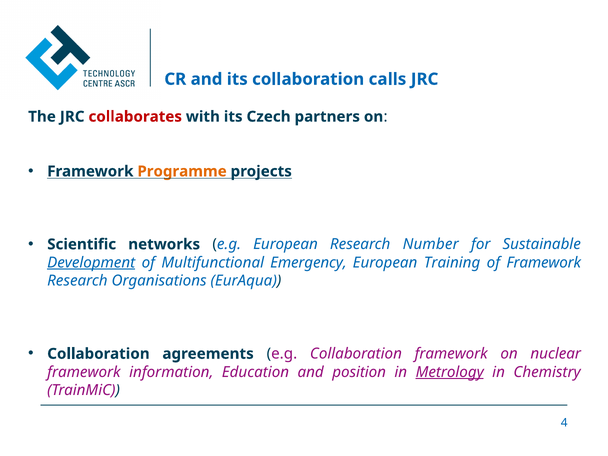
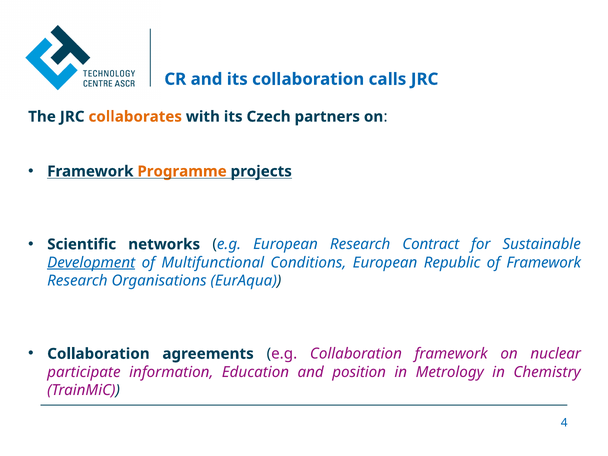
collaborates colour: red -> orange
Number: Number -> Contract
Emergency: Emergency -> Conditions
Training: Training -> Republic
framework at (84, 372): framework -> participate
Metrology underline: present -> none
